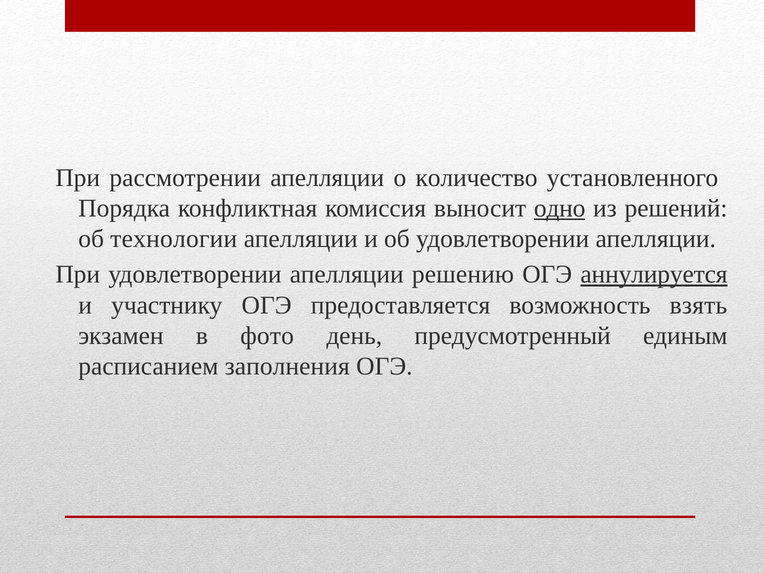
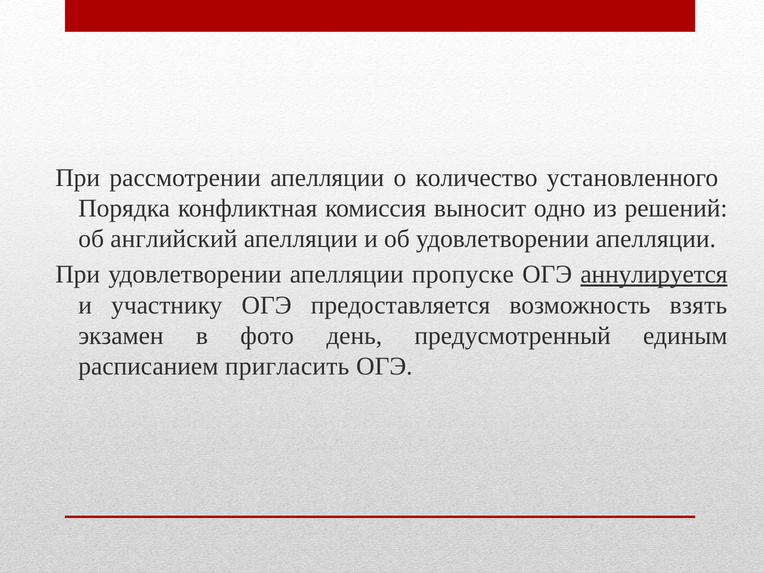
одно underline: present -> none
технологии: технологии -> английский
решению: решению -> пропуске
заполнения: заполнения -> пригласить
